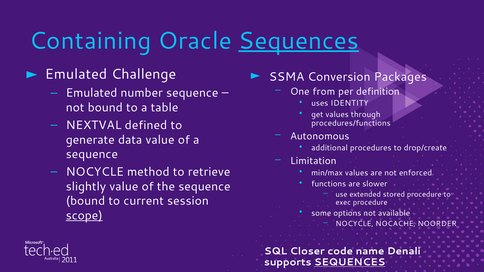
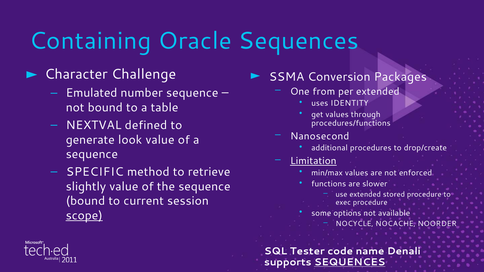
Sequences at (299, 41) underline: present -> none
Emulated at (76, 74): Emulated -> Character
per definition: definition -> extended
Autonomous: Autonomous -> Nanosecond
data: data -> look
Limitation underline: none -> present
NOCYCLE at (95, 172): NOCYCLE -> SPECIFIC
Closer: Closer -> Tester
